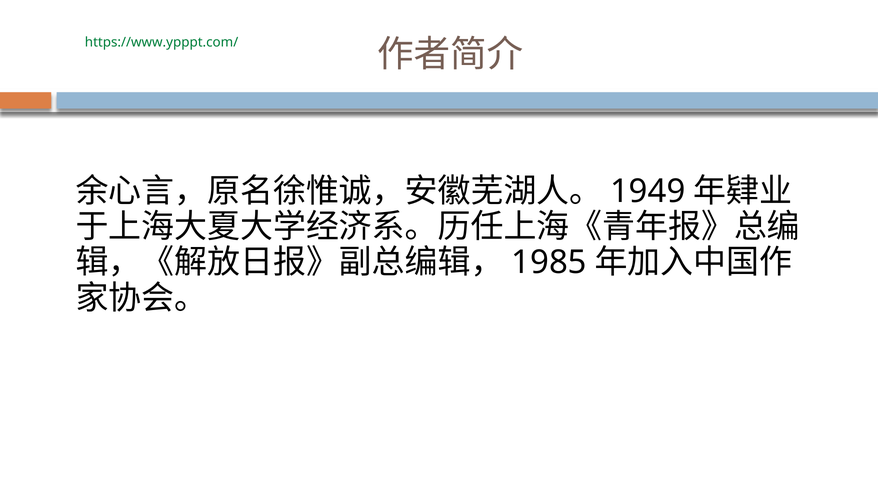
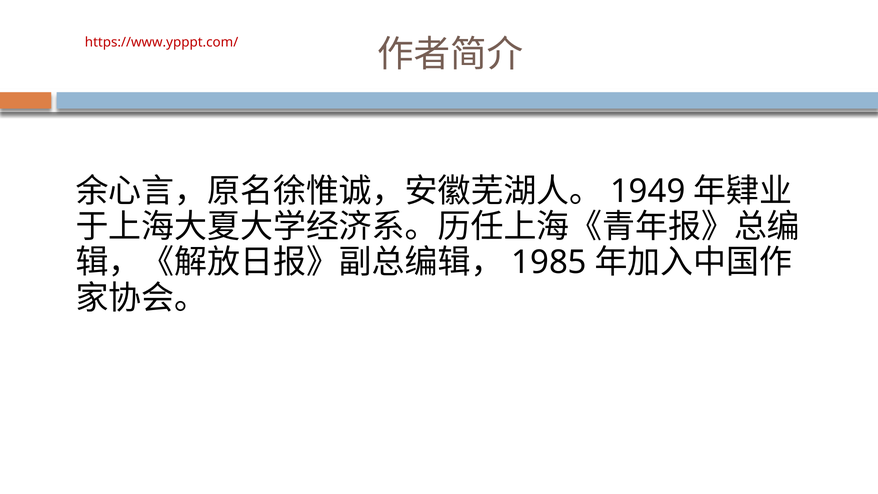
https://www.ypppt.com/ colour: green -> red
